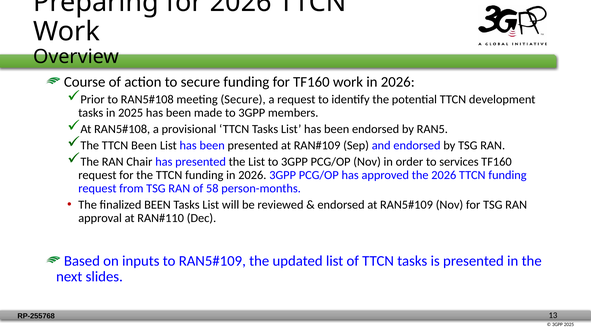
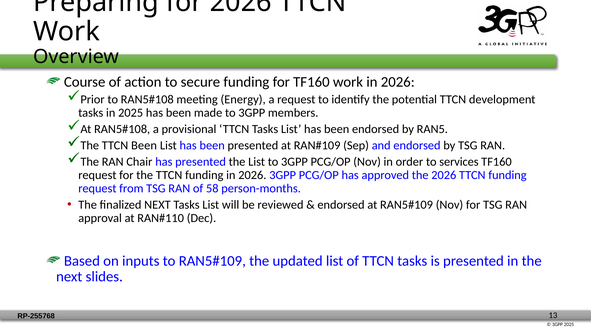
meeting Secure: Secure -> Energy
finalized BEEN: BEEN -> NEXT
